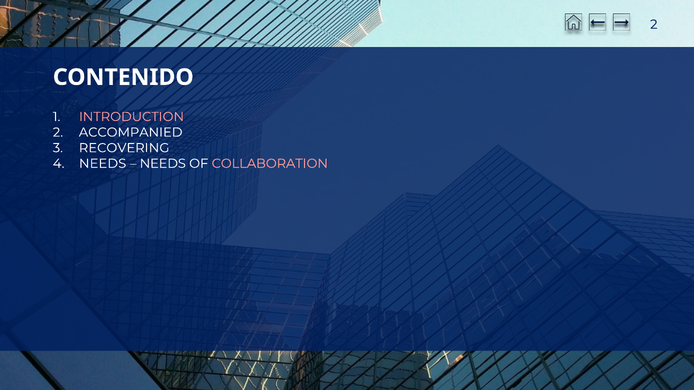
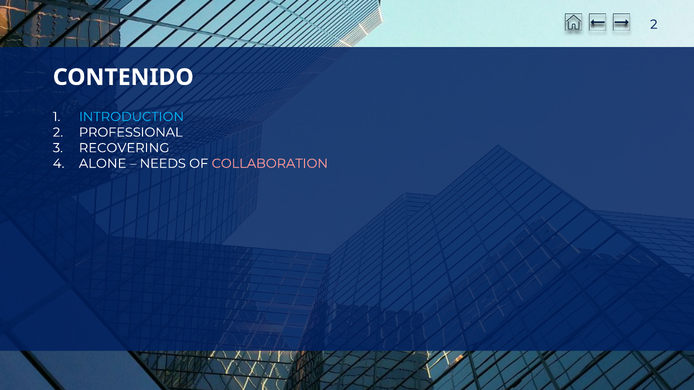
INTRODUCTION colour: pink -> light blue
ACCOMPANIED: ACCOMPANIED -> PROFESSIONAL
NEEDS at (103, 164): NEEDS -> ALONE
